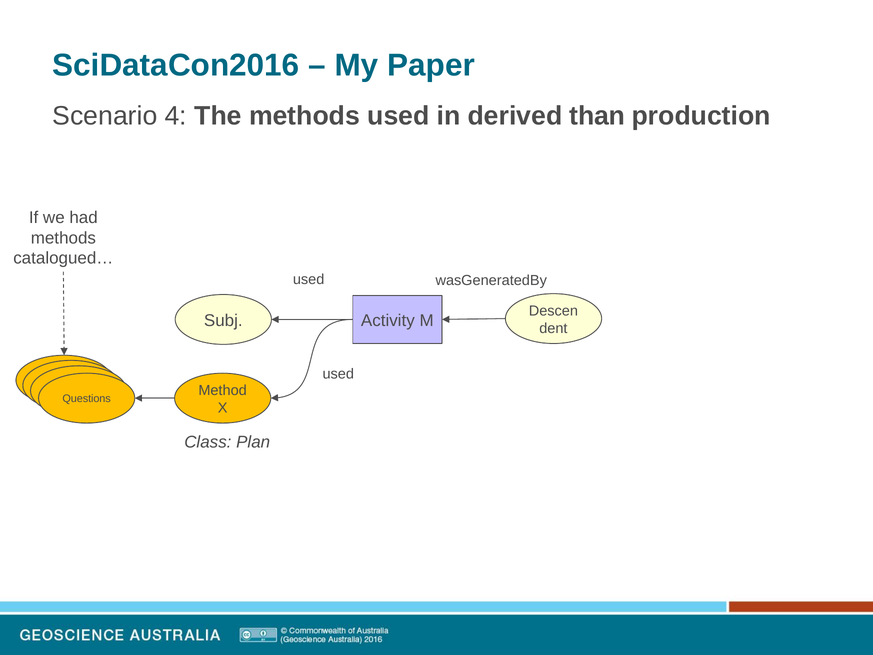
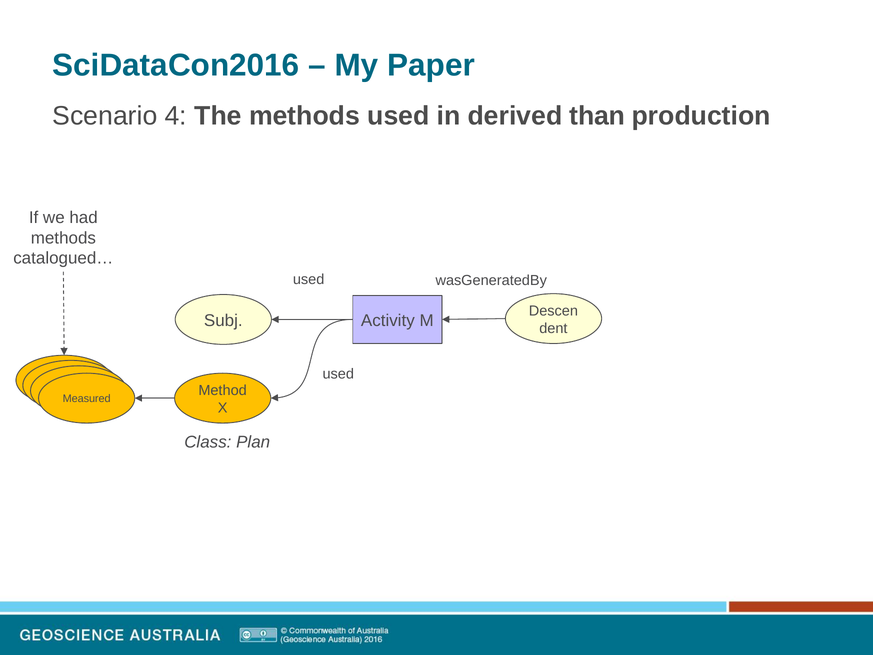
Questions: Questions -> Measured
